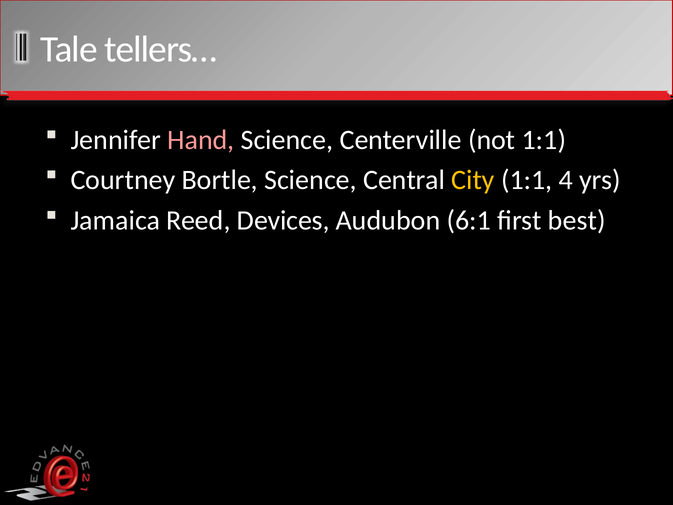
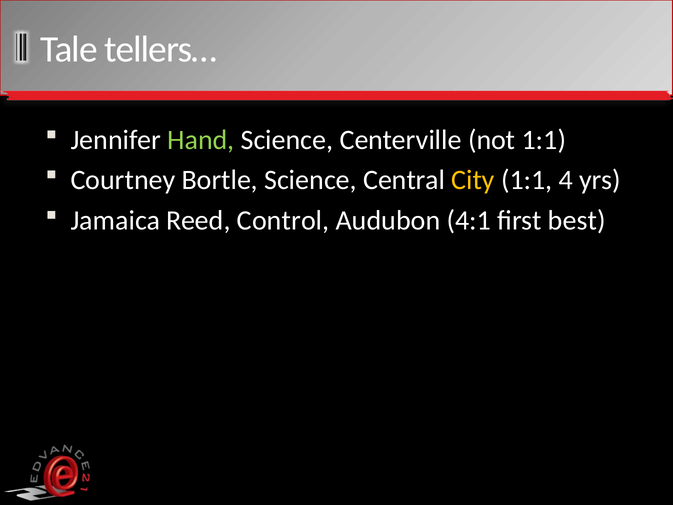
Hand colour: pink -> light green
Devices: Devices -> Control
6:1: 6:1 -> 4:1
